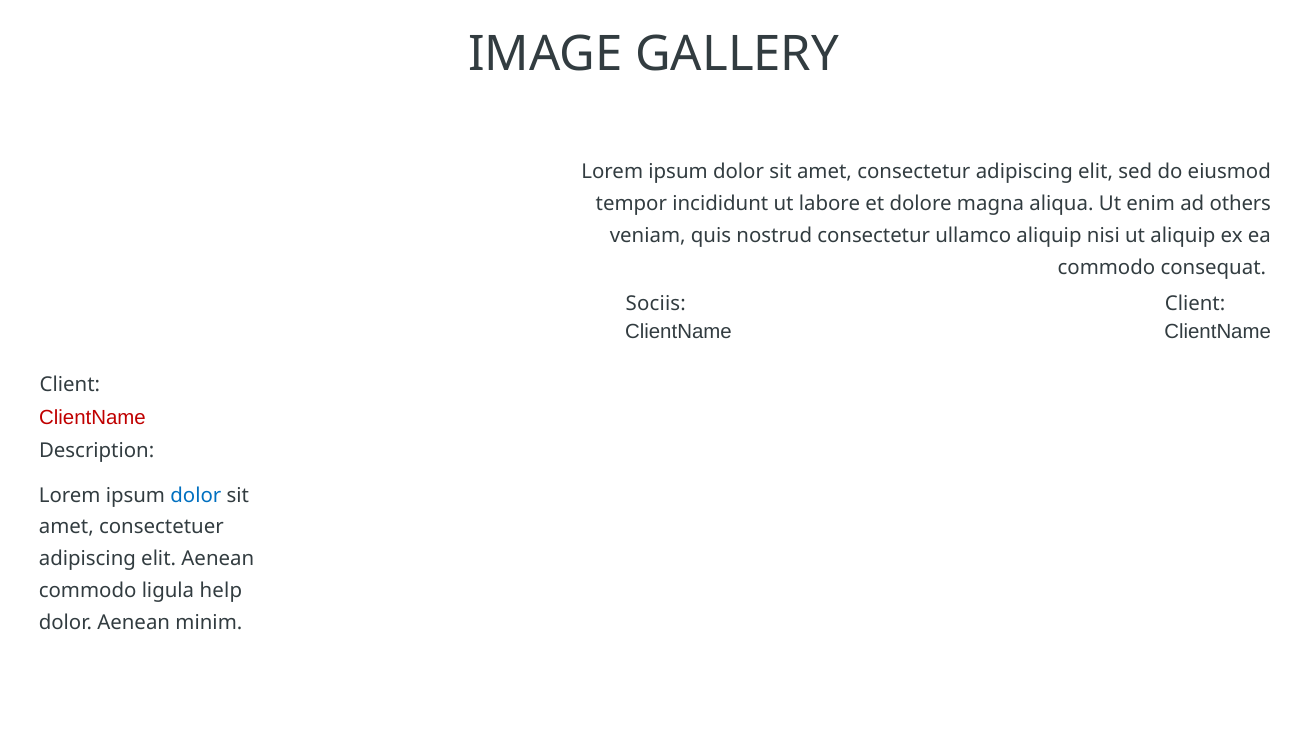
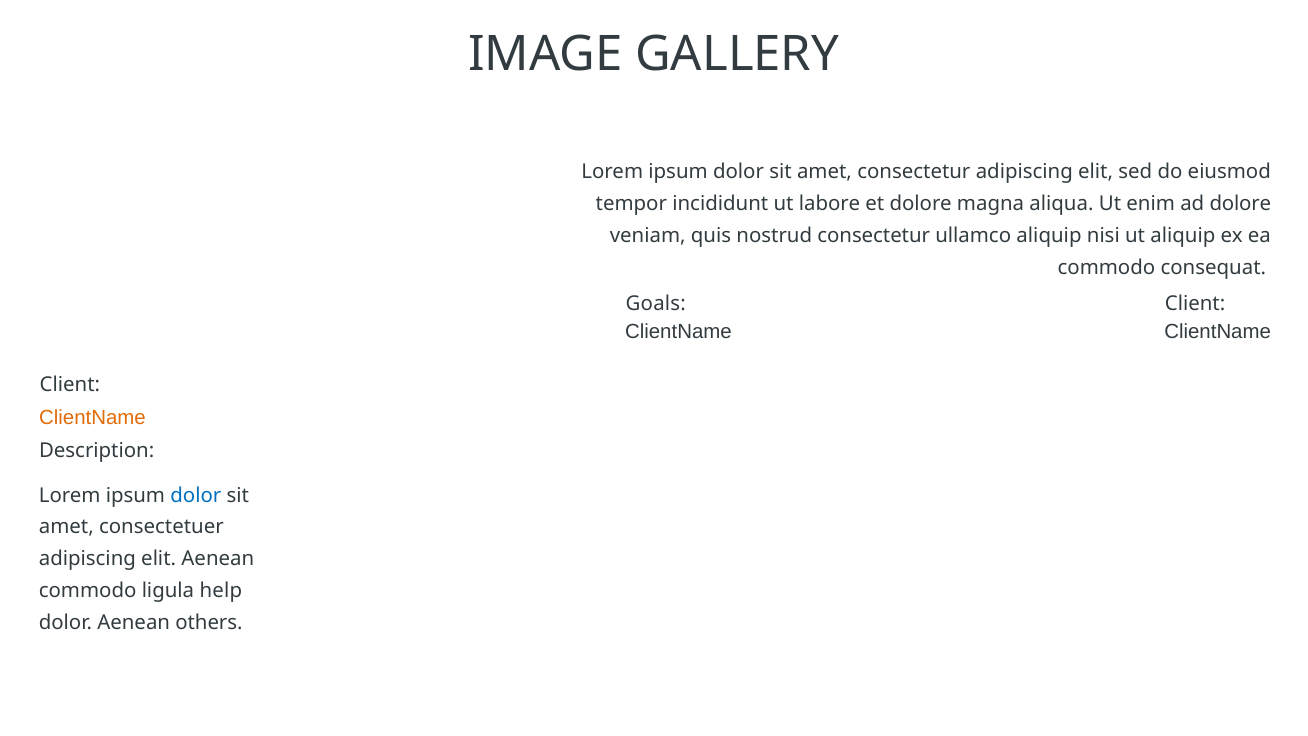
ad others: others -> dolore
Sociis: Sociis -> Goals
ClientName at (92, 418) colour: red -> orange
minim: minim -> others
